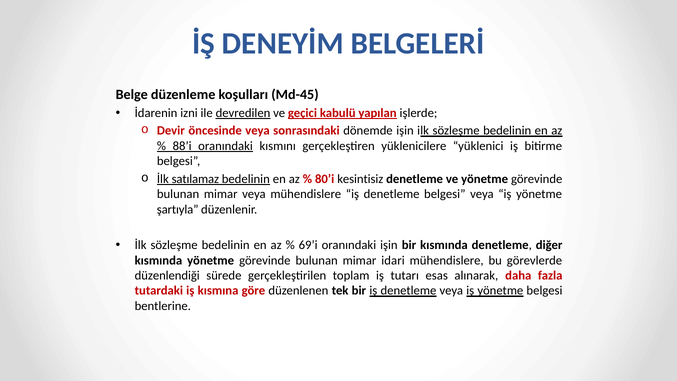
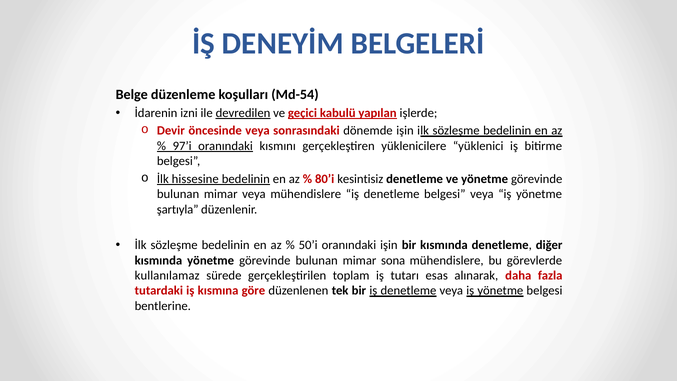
Md-45: Md-45 -> Md-54
88’i: 88’i -> 97’i
satılamaz: satılamaz -> hissesine
69’i: 69’i -> 50’i
idari: idari -> sona
düzenlendiği: düzenlendiği -> kullanılamaz
